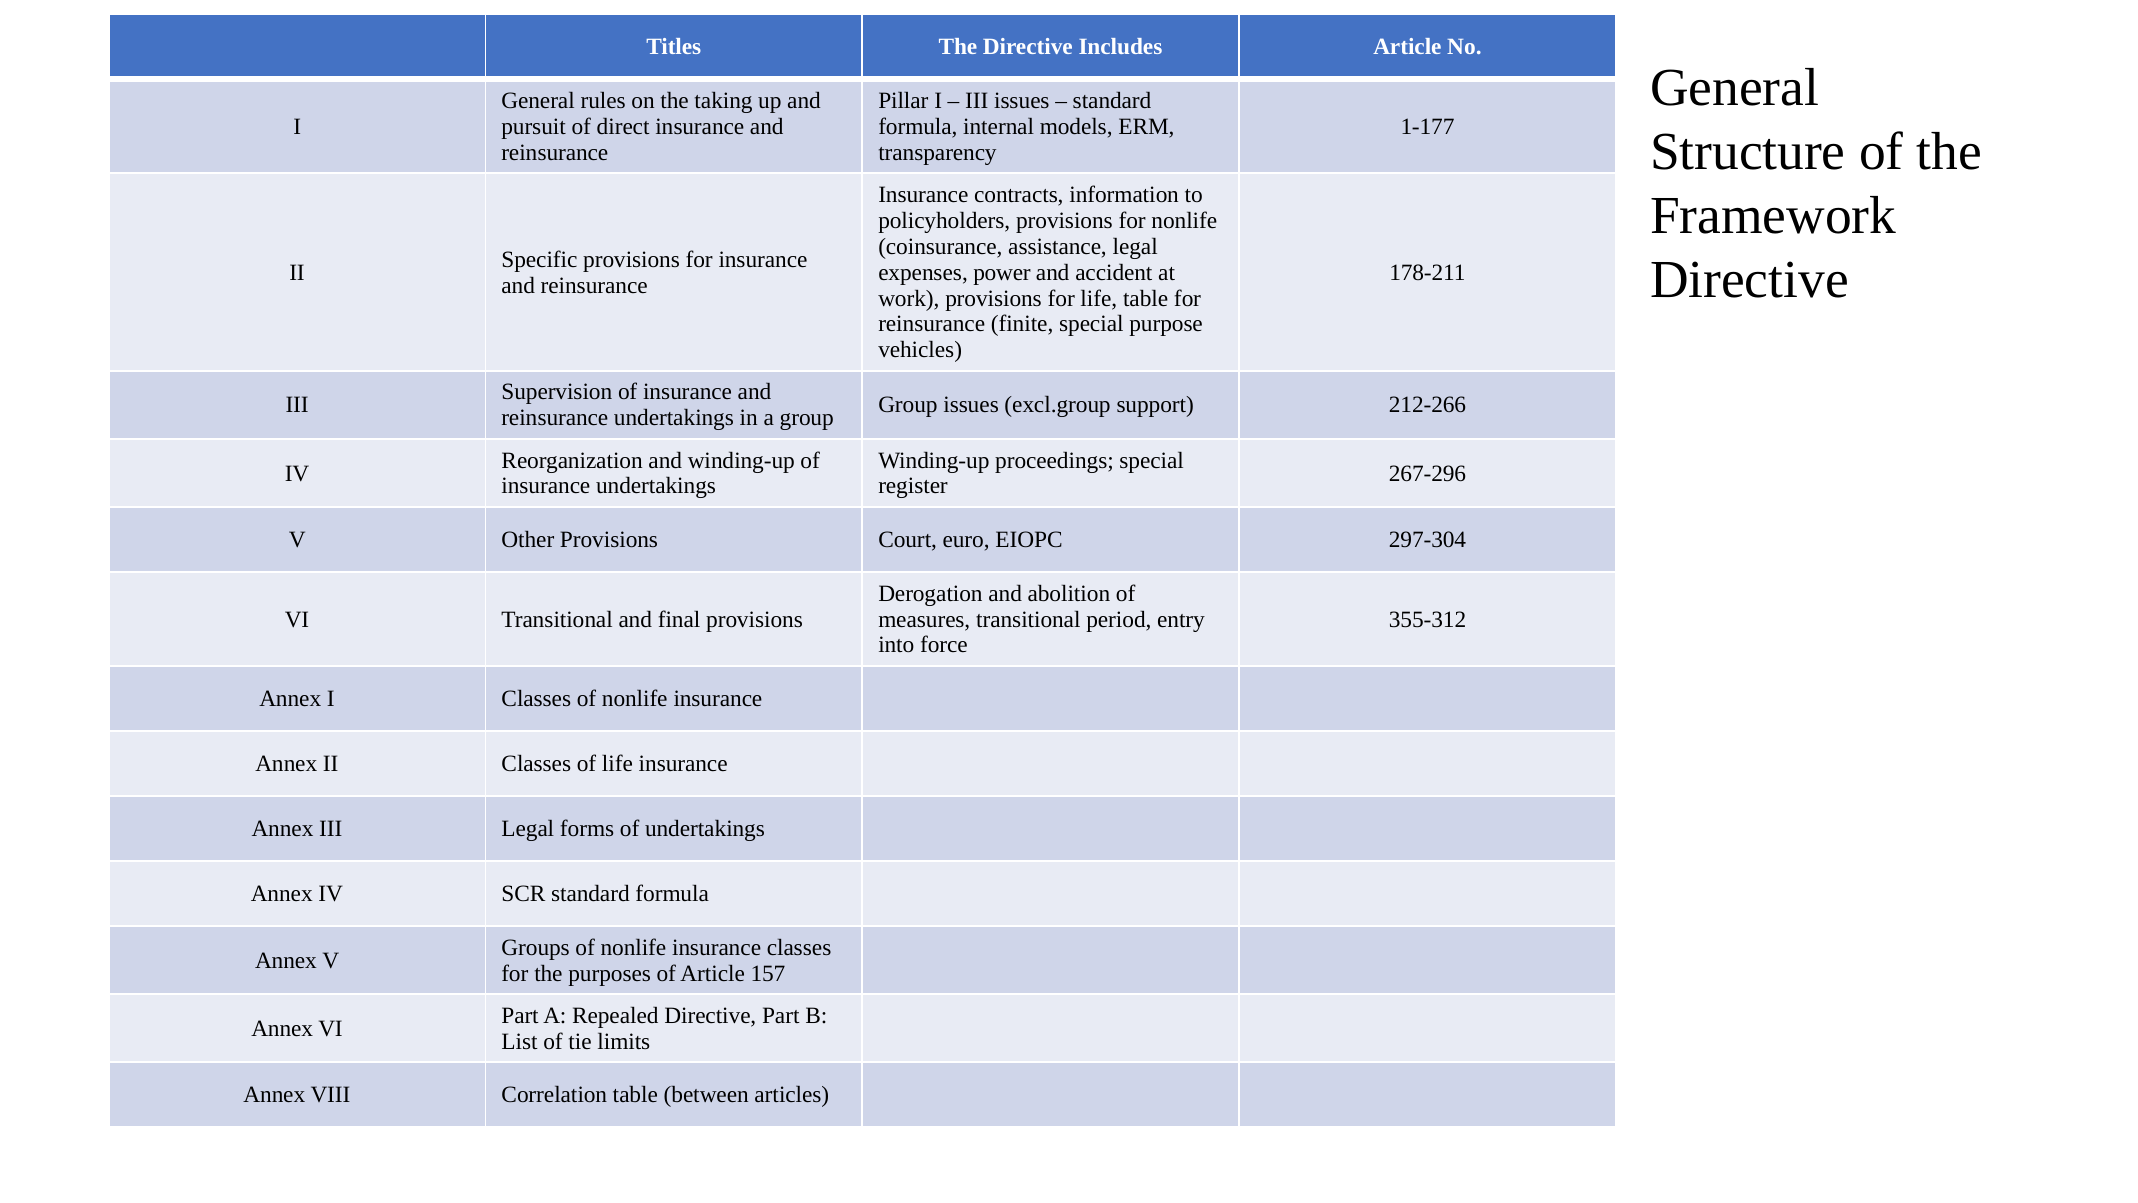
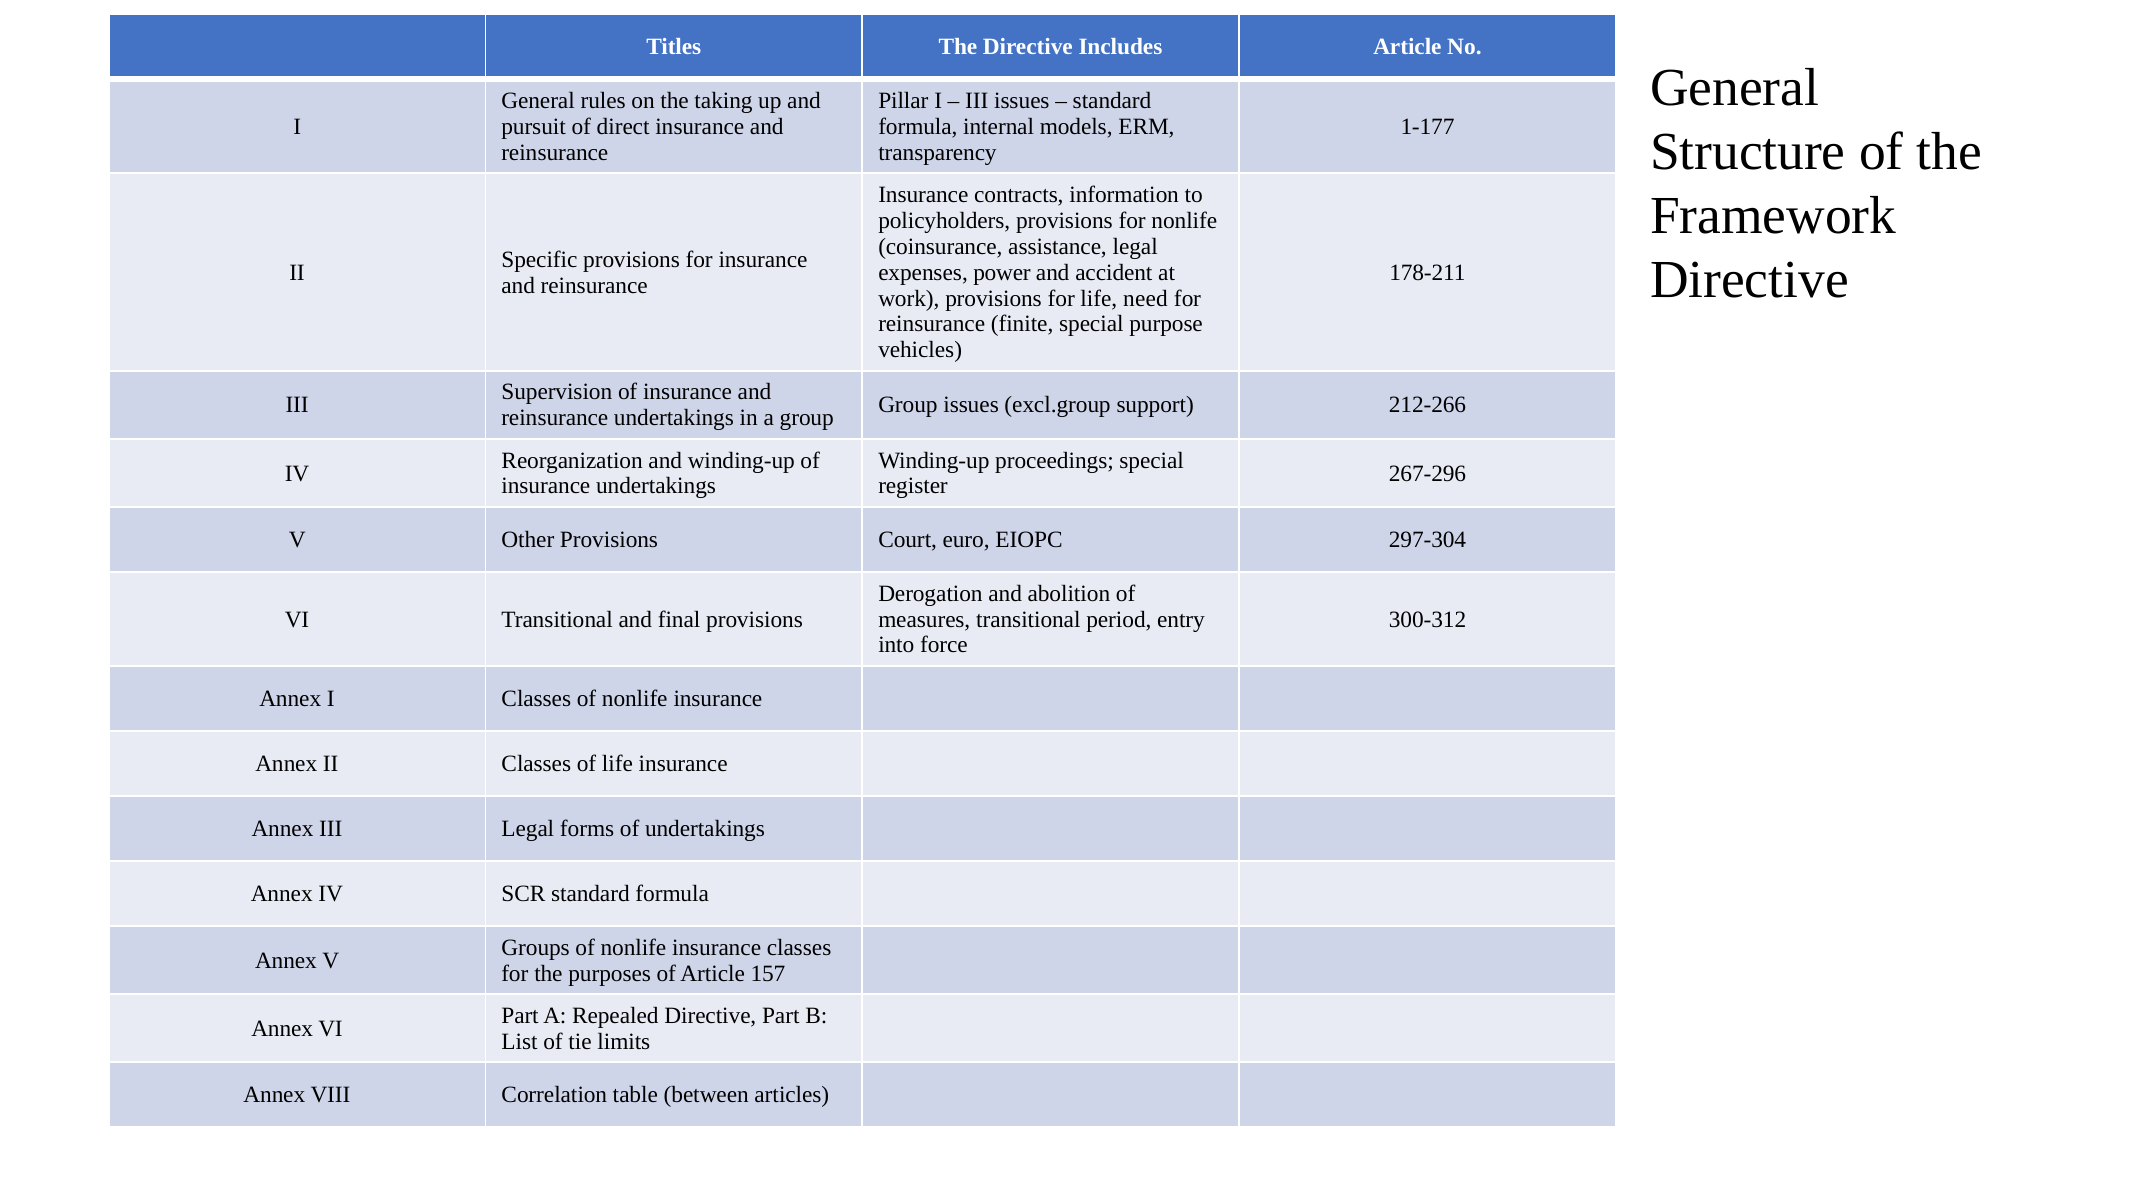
life table: table -> need
355-312: 355-312 -> 300-312
